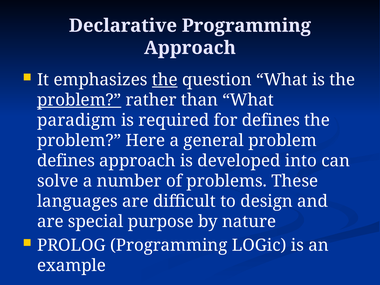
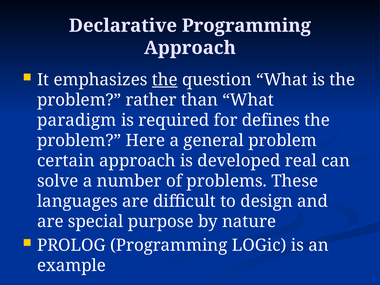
problem at (79, 100) underline: present -> none
defines at (66, 161): defines -> certain
into: into -> real
